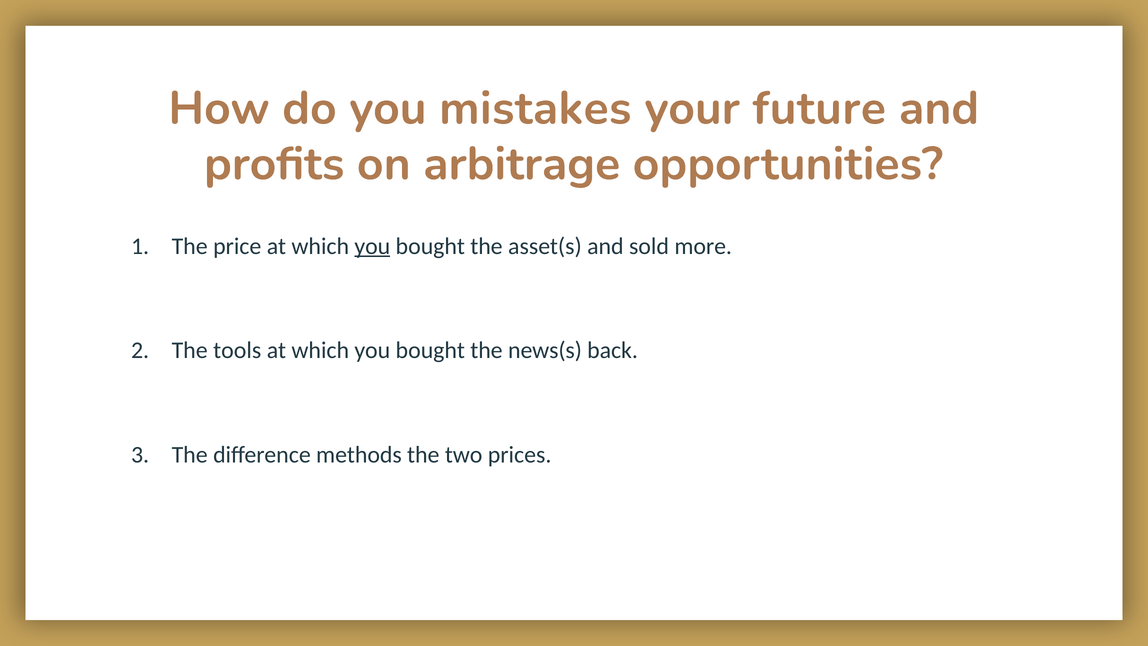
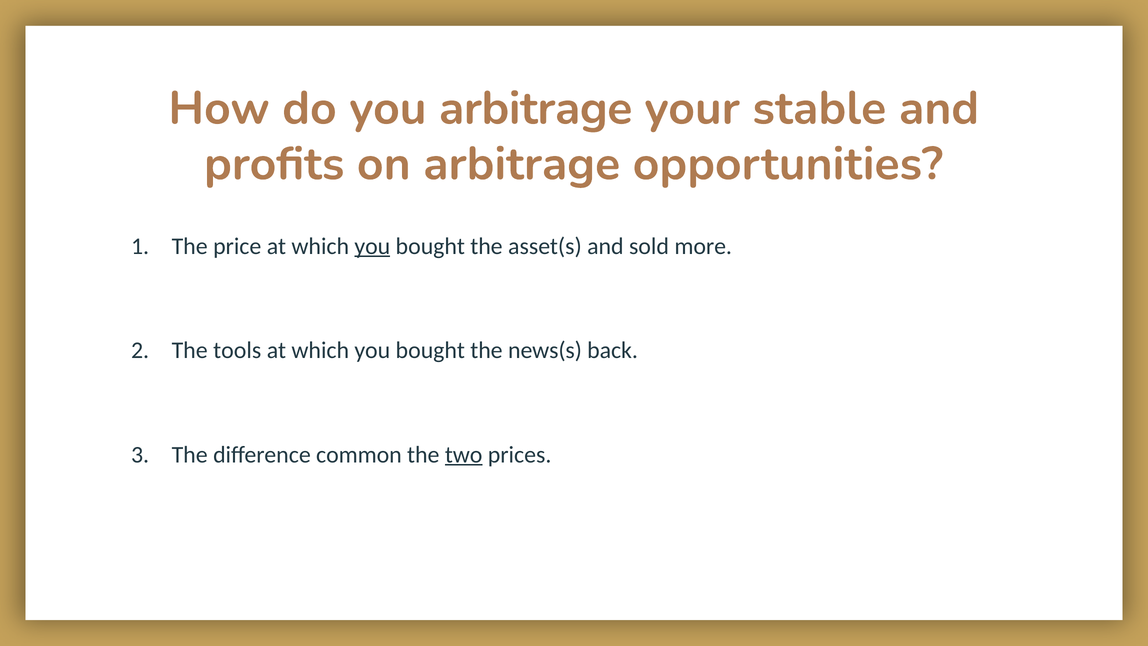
you mistakes: mistakes -> arbitrage
future: future -> stable
methods: methods -> common
two underline: none -> present
